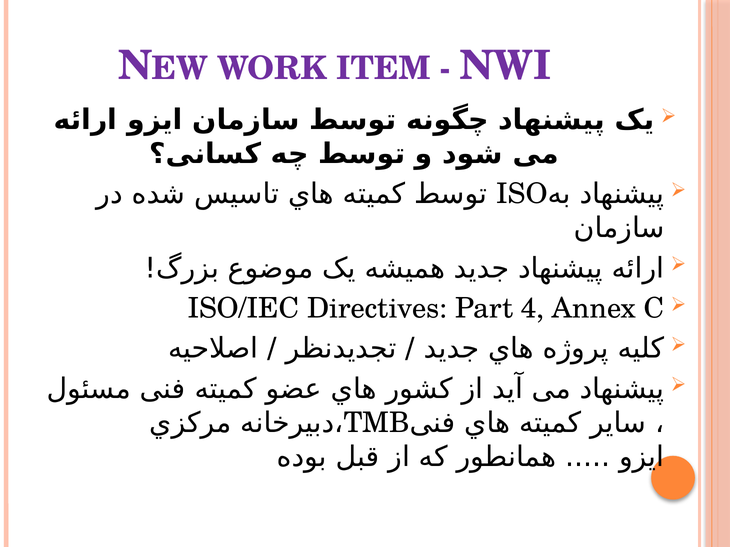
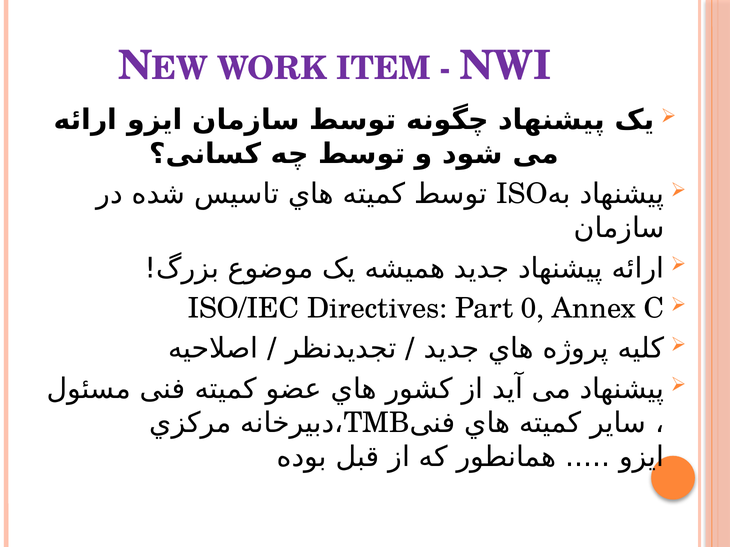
4: 4 -> 0
